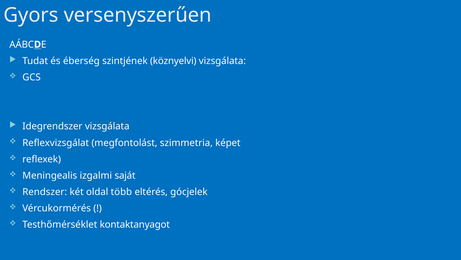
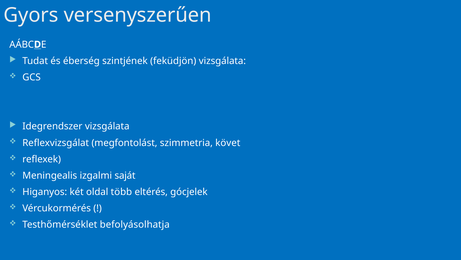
köznyelvi: köznyelvi -> feküdjön
képet: képet -> követ
Rendszer: Rendszer -> Higanyos
kontaktanyagot: kontaktanyagot -> befolyásolhatja
